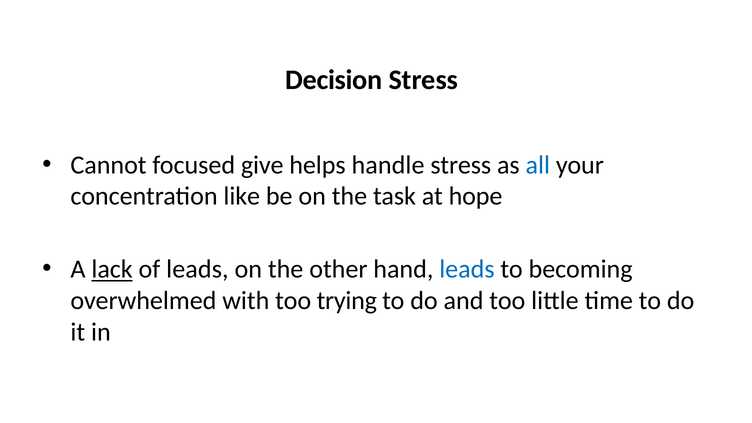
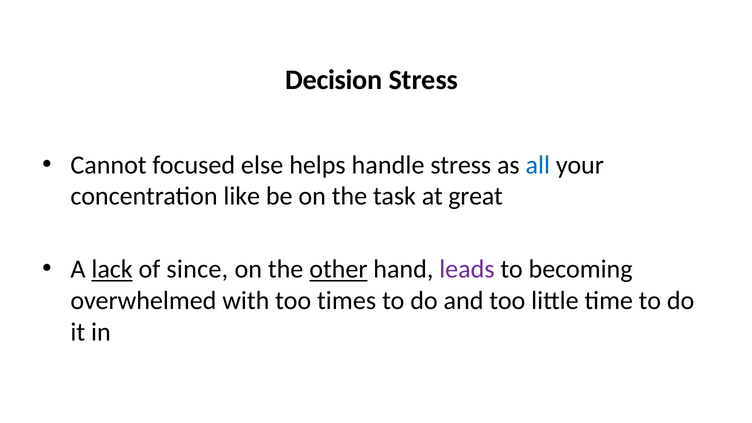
give: give -> else
hope: hope -> great
of leads: leads -> since
other underline: none -> present
leads at (467, 269) colour: blue -> purple
trying: trying -> times
